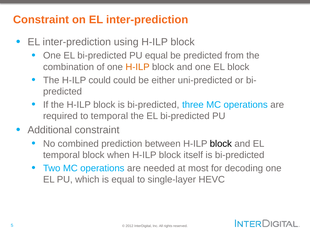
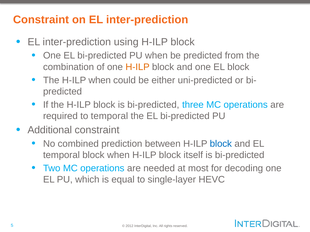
PU equal: equal -> when
H-ILP could: could -> when
block at (221, 144) colour: black -> blue
